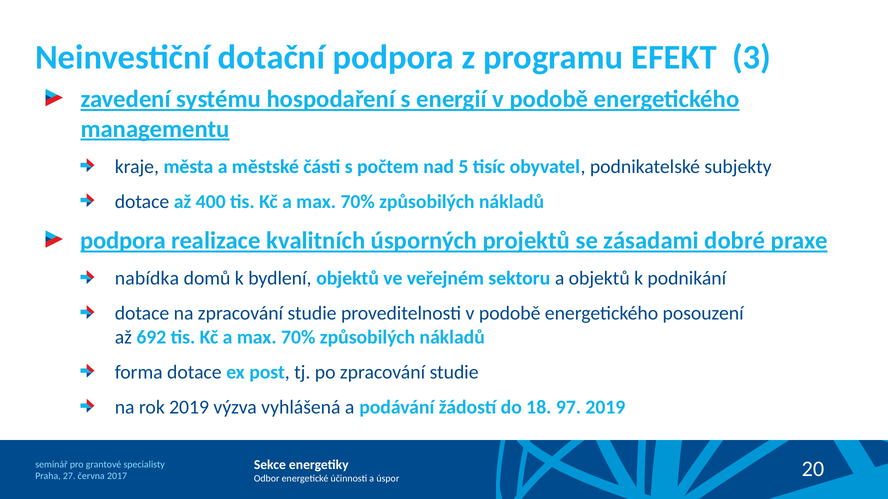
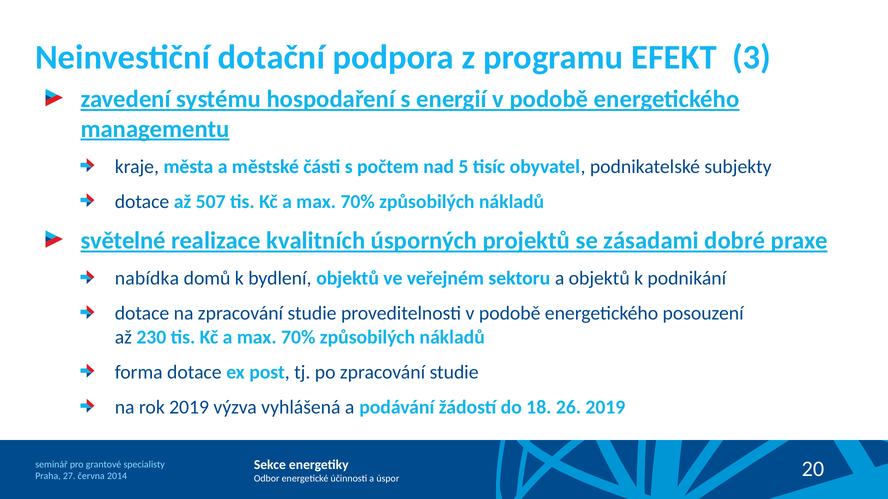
400: 400 -> 507
podpora at (123, 241): podpora -> světelné
692: 692 -> 230
97: 97 -> 26
2017: 2017 -> 2014
